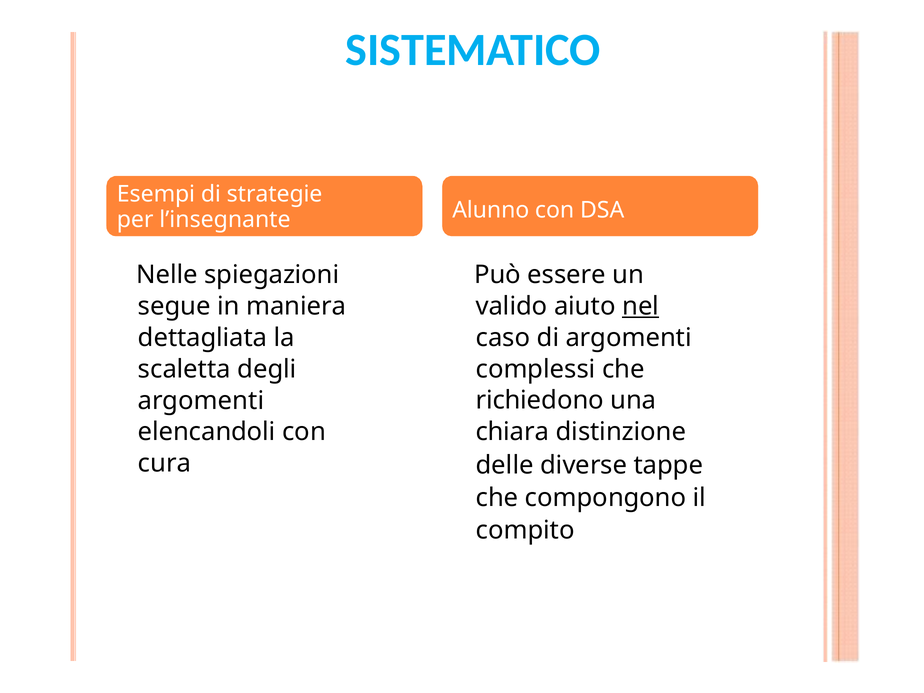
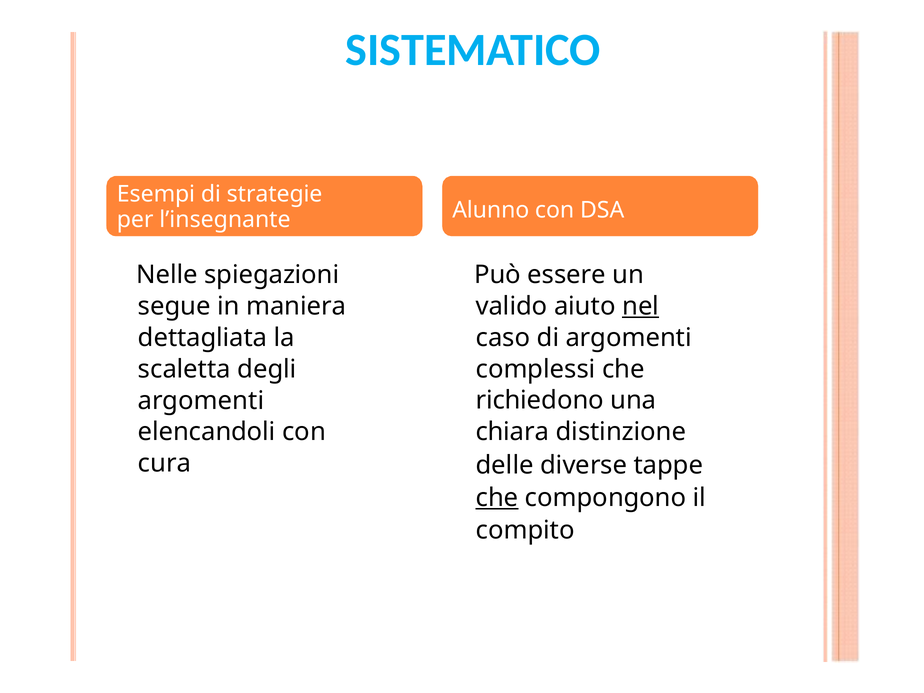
che at (497, 498) underline: none -> present
